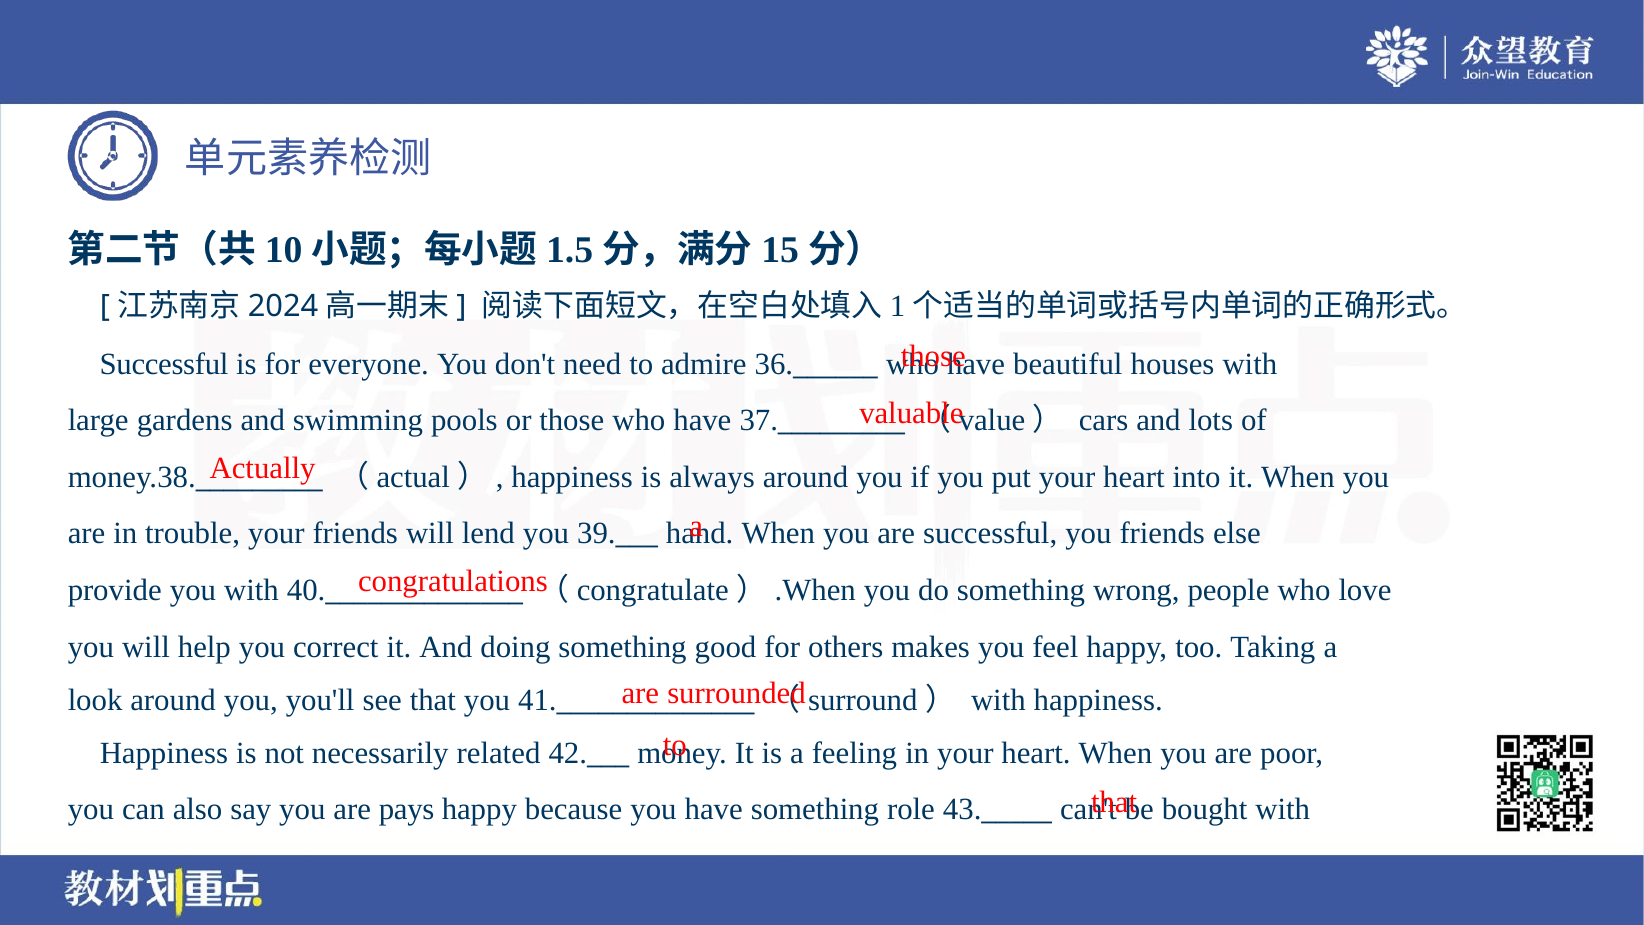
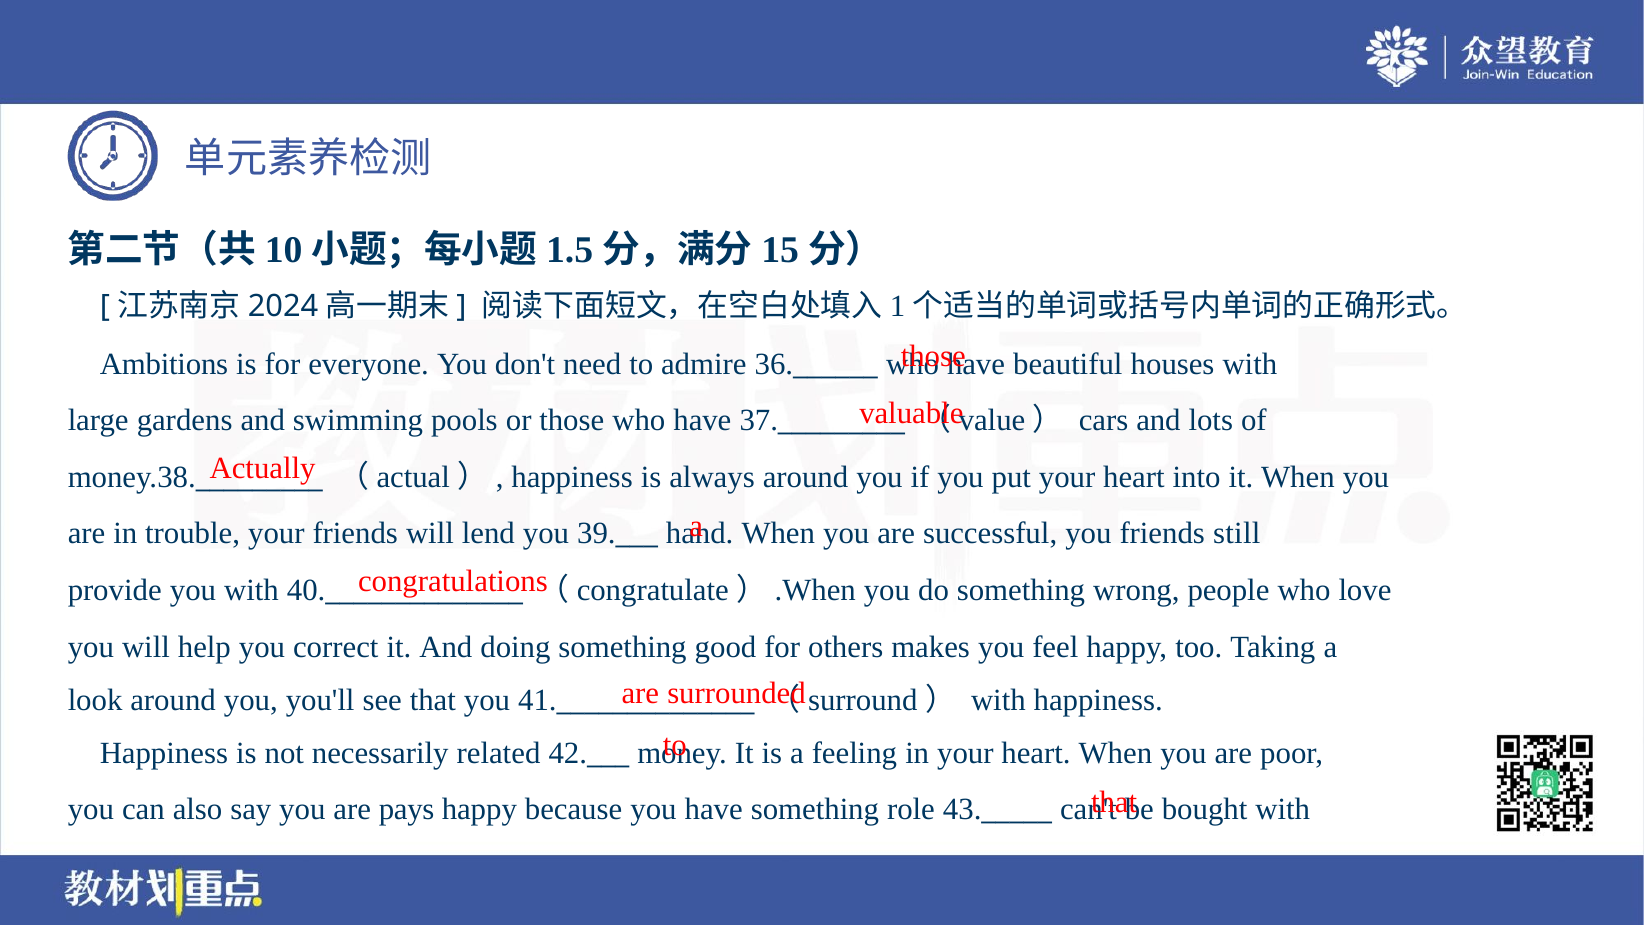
Successful at (164, 364): Successful -> Ambitions
else: else -> still
